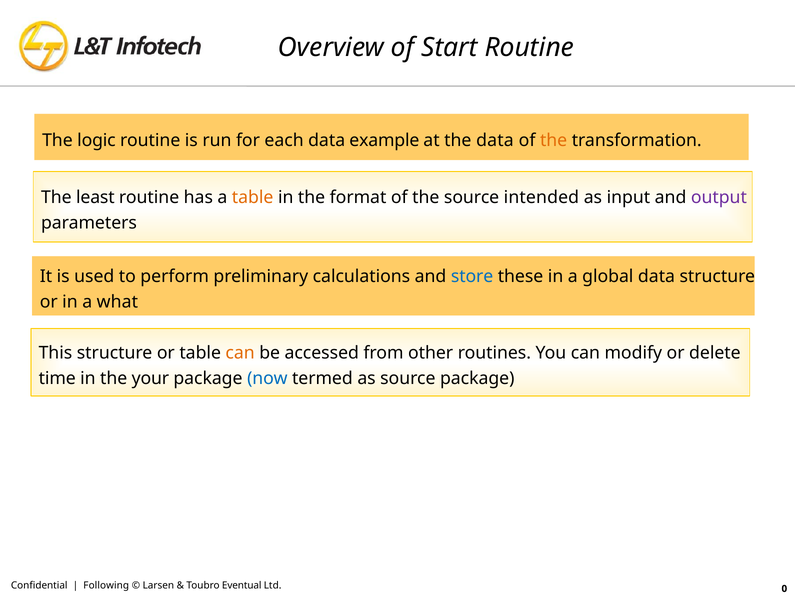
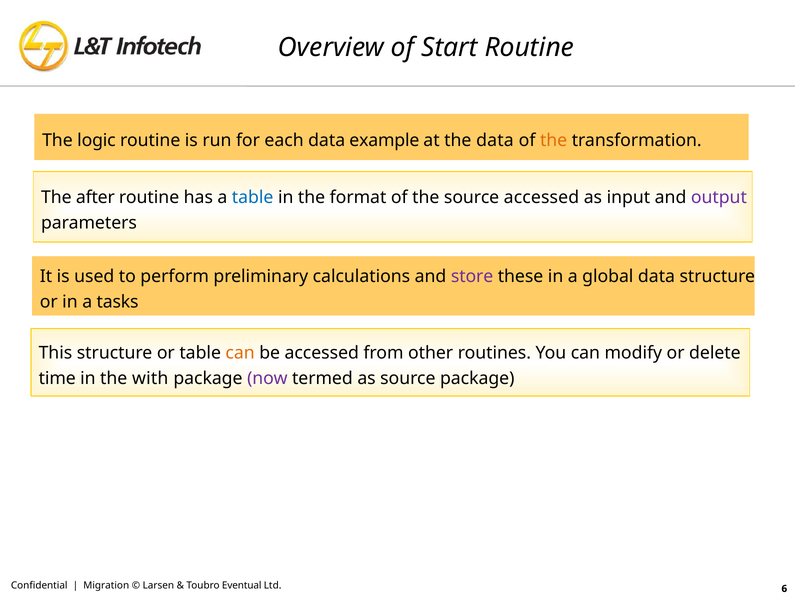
least: least -> after
table at (253, 197) colour: orange -> blue
source intended: intended -> accessed
store colour: blue -> purple
what: what -> tasks
your: your -> with
now colour: blue -> purple
Following: Following -> Migration
0: 0 -> 6
